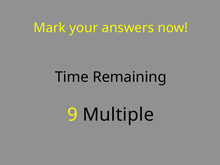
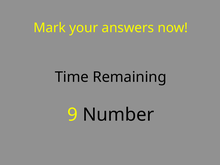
Multiple: Multiple -> Number
